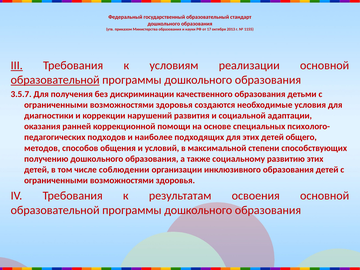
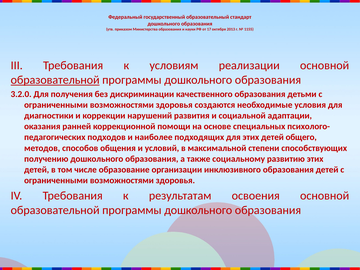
III underline: present -> none
3.5.7: 3.5.7 -> 3.2.0
соблюдении: соблюдении -> образование
